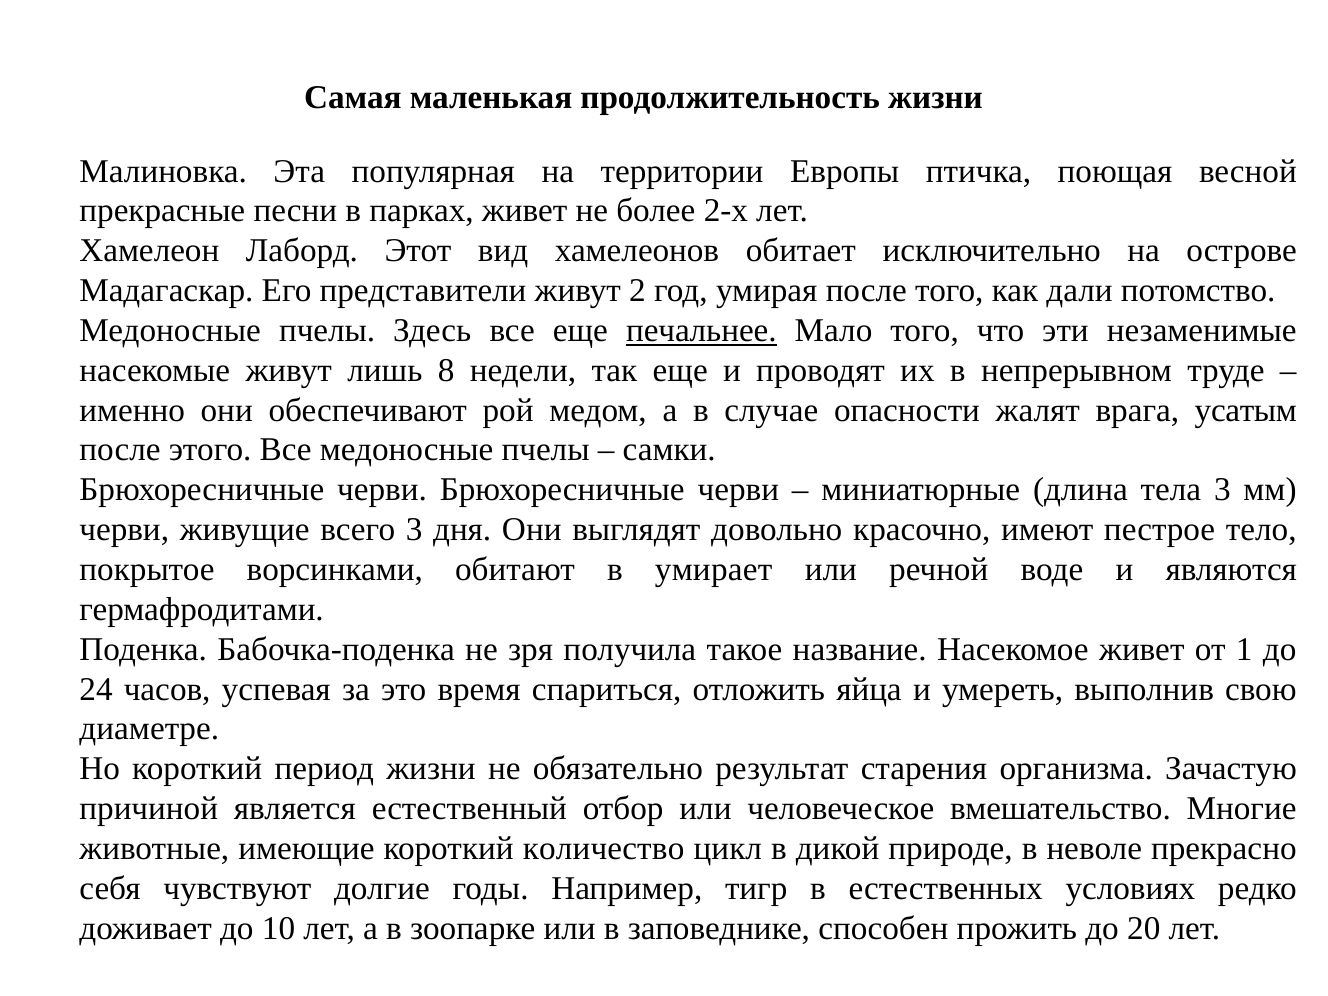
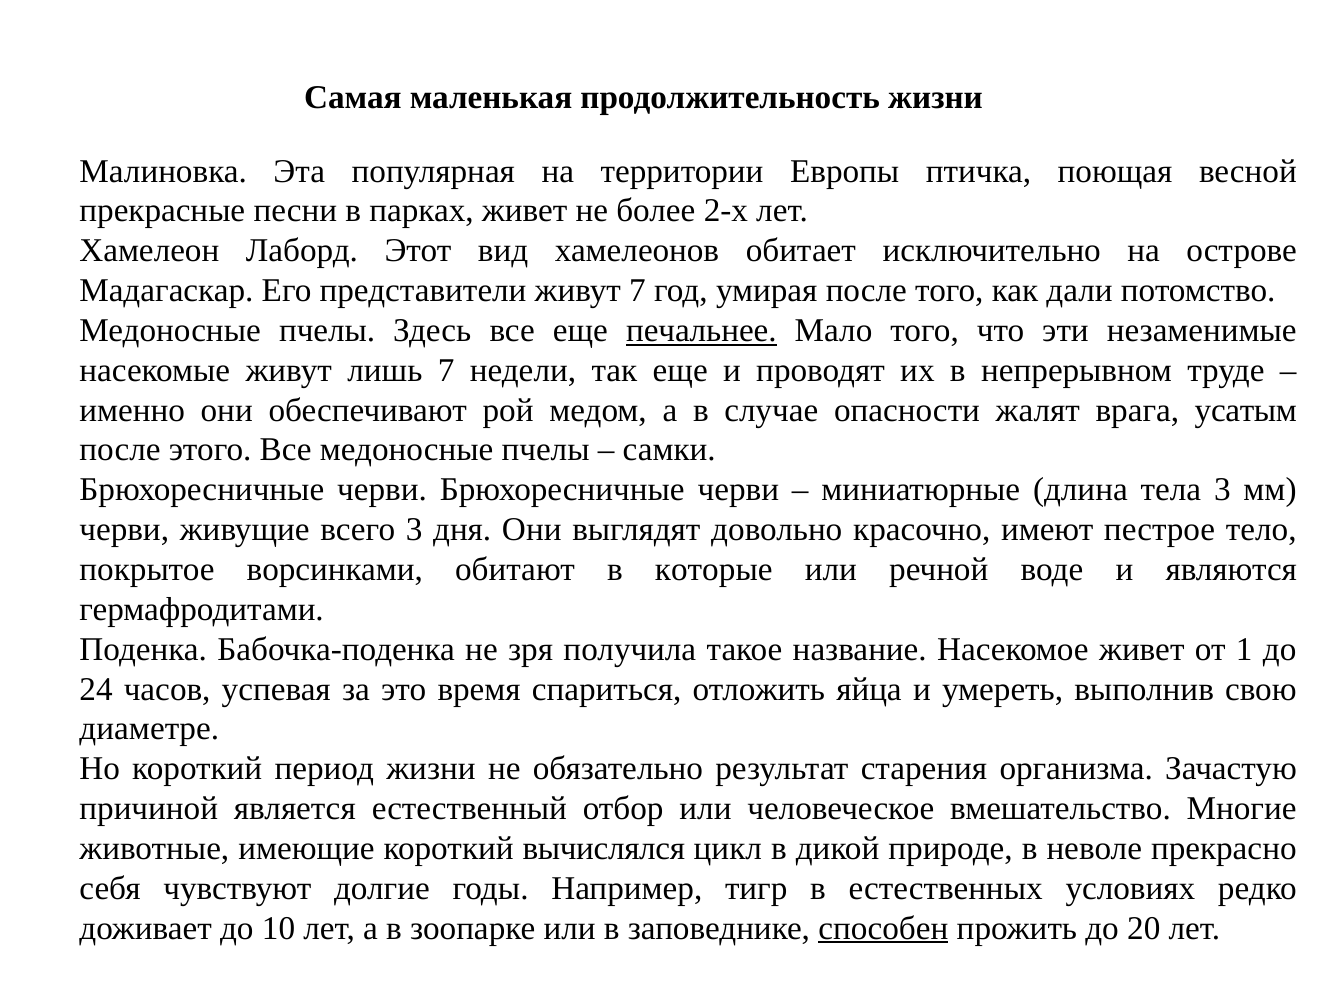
живут 2: 2 -> 7
лишь 8: 8 -> 7
умирает: умирает -> которые
количество: количество -> вычислялся
способен underline: none -> present
